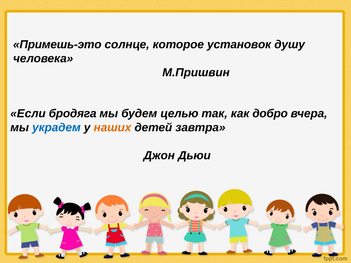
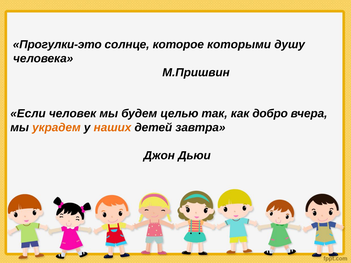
Примешь-это: Примешь-это -> Прогулки-это
установок: установок -> которыми
бродяга: бродяга -> человек
украдем colour: blue -> orange
